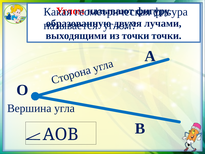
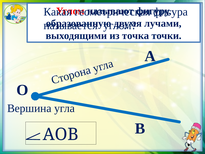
из точки: точки -> точка
